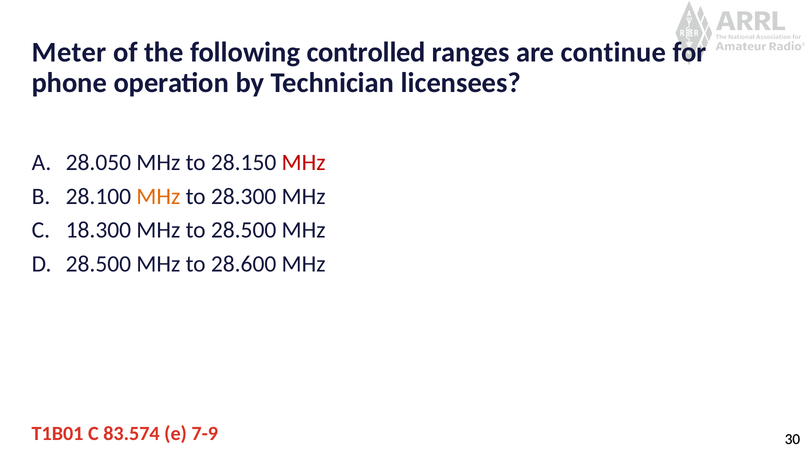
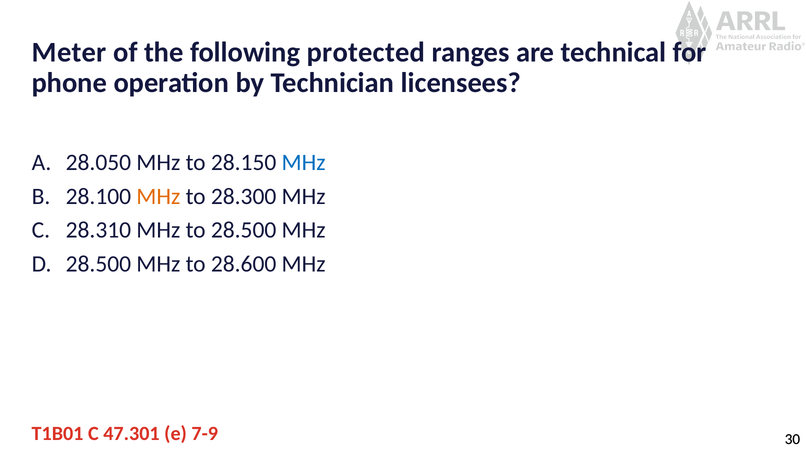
controlled: controlled -> protected
continue: continue -> technical
MHz at (304, 163) colour: red -> blue
18.300: 18.300 -> 28.310
83.574: 83.574 -> 47.301
